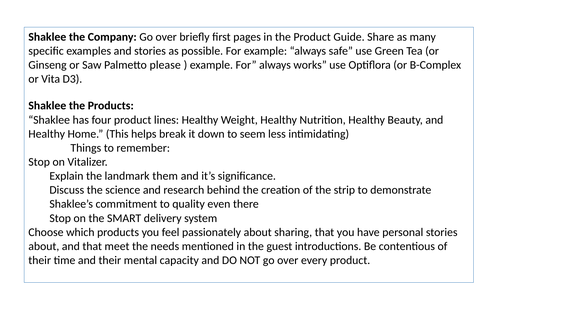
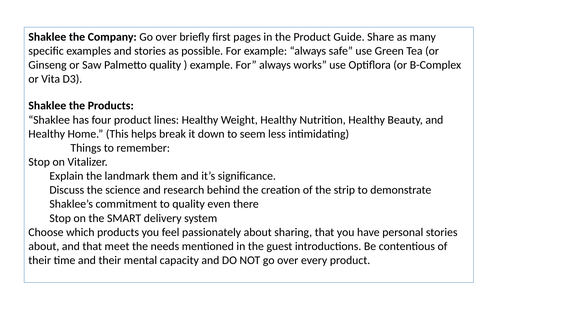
Palmetto please: please -> quality
